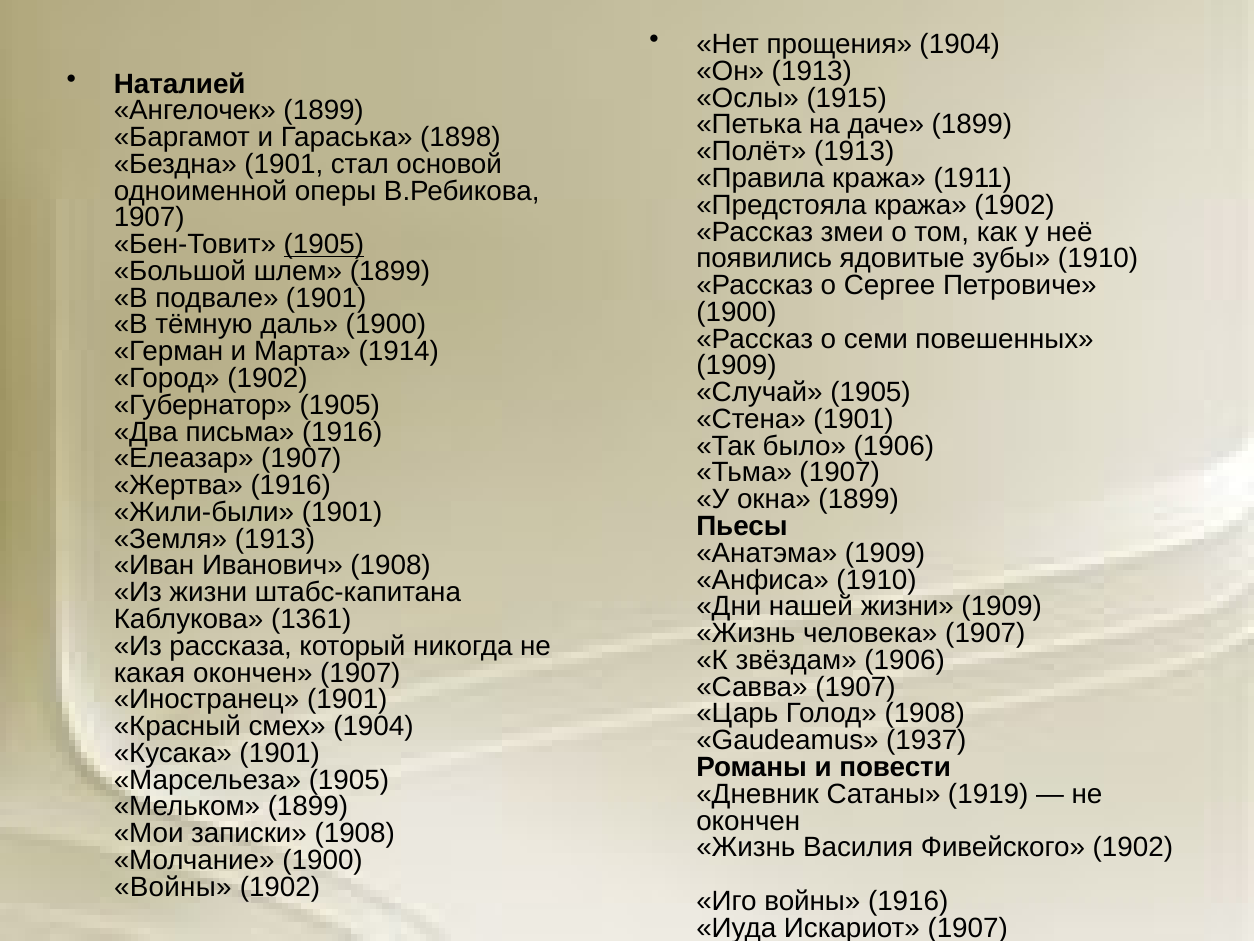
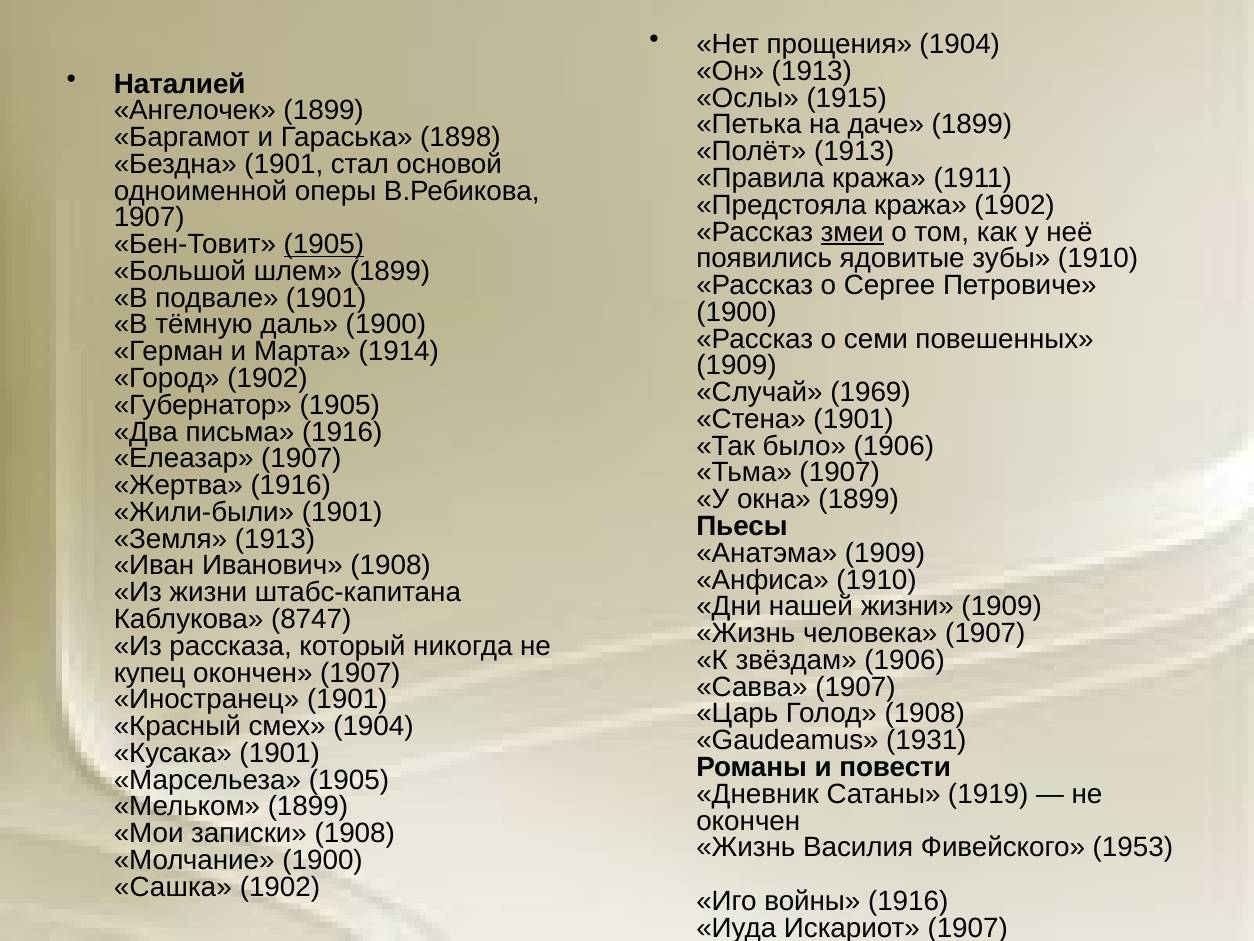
змеи underline: none -> present
Случай 1905: 1905 -> 1969
1361: 1361 -> 8747
какая: какая -> купец
1937: 1937 -> 1931
Фивейского 1902: 1902 -> 1953
Войны at (173, 887): Войны -> Сашка
